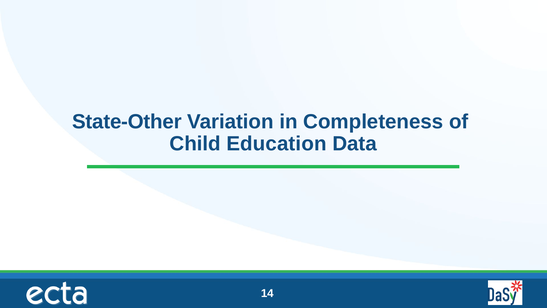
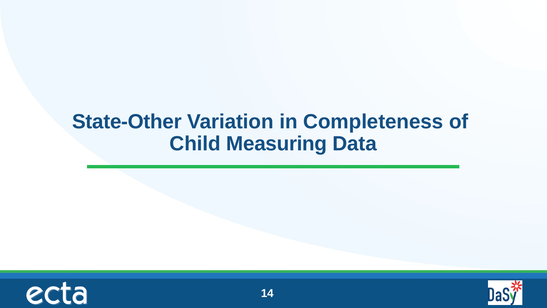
Education: Education -> Measuring
